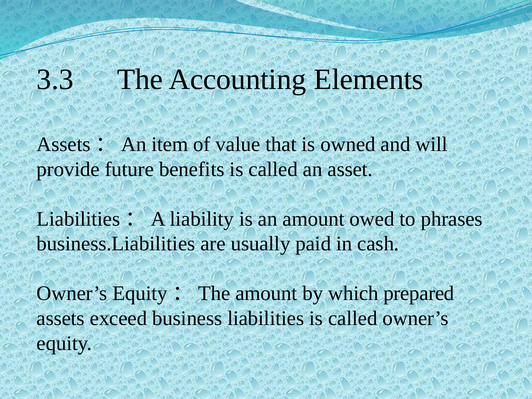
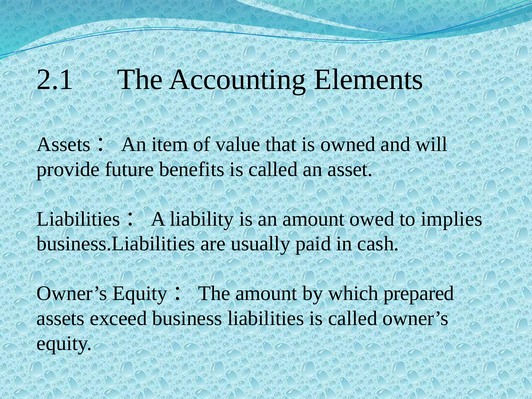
3.3: 3.3 -> 2.1
phrases: phrases -> implies
